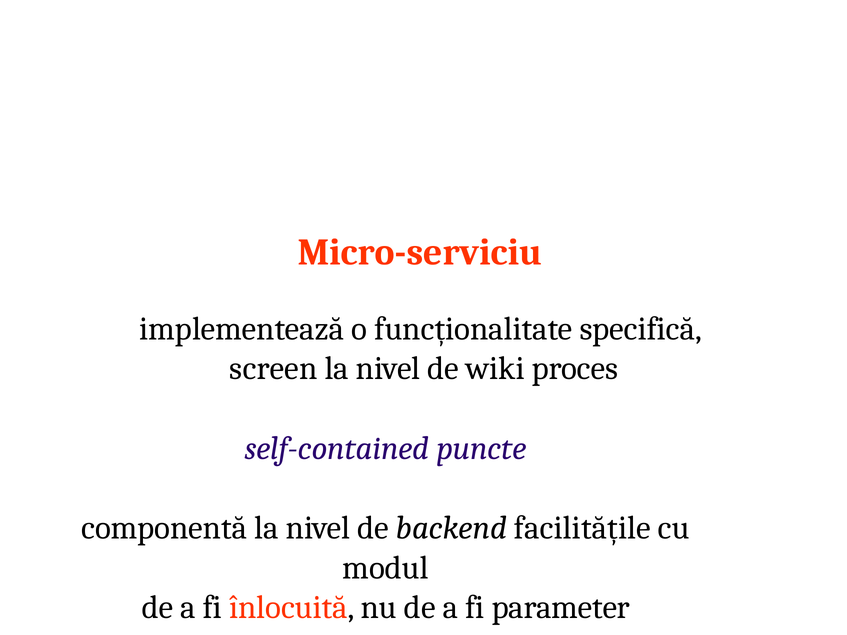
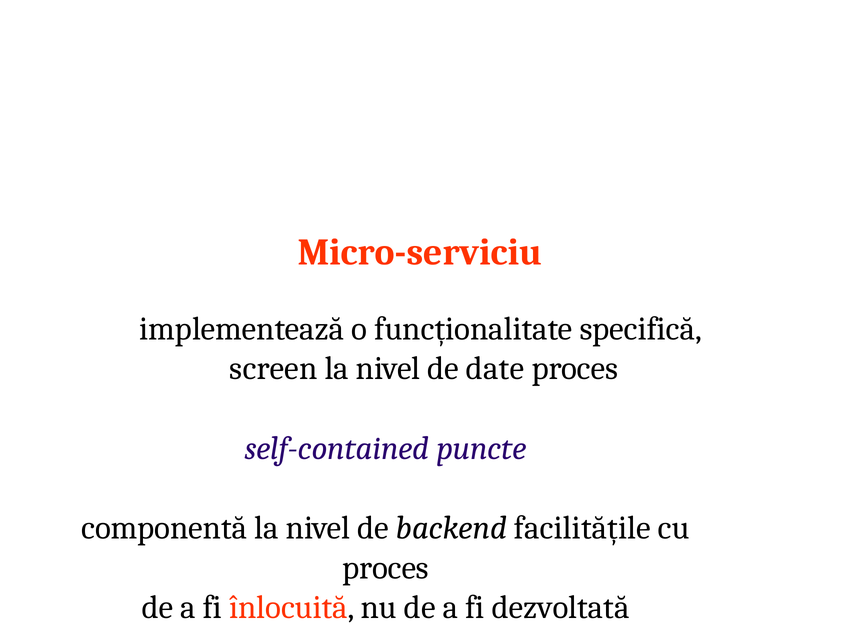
wiki: wiki -> date
modul at (386, 568): modul -> proces
parameter: parameter -> dezvoltată
